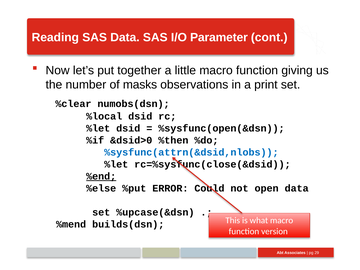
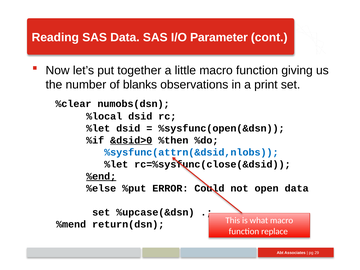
masks: masks -> blanks
&dsid>0 underline: none -> present
builds(dsn: builds(dsn -> return(dsn
version: version -> replace
